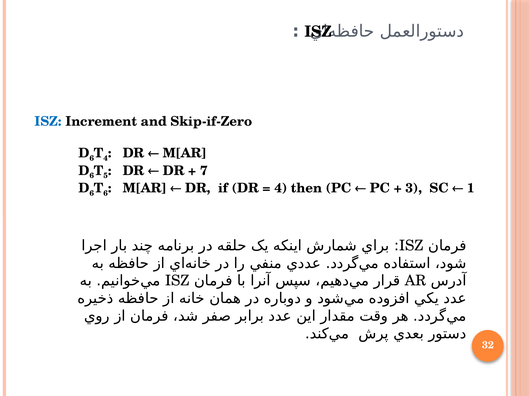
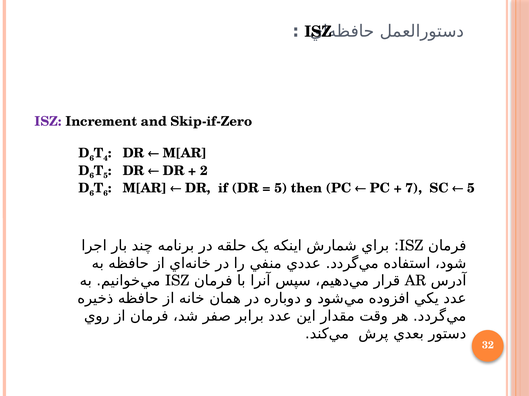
ISZ at (48, 122) colour: blue -> purple
7: 7 -> 2
4 at (281, 188): 4 -> 5
3: 3 -> 7
1 at (471, 188): 1 -> 5
